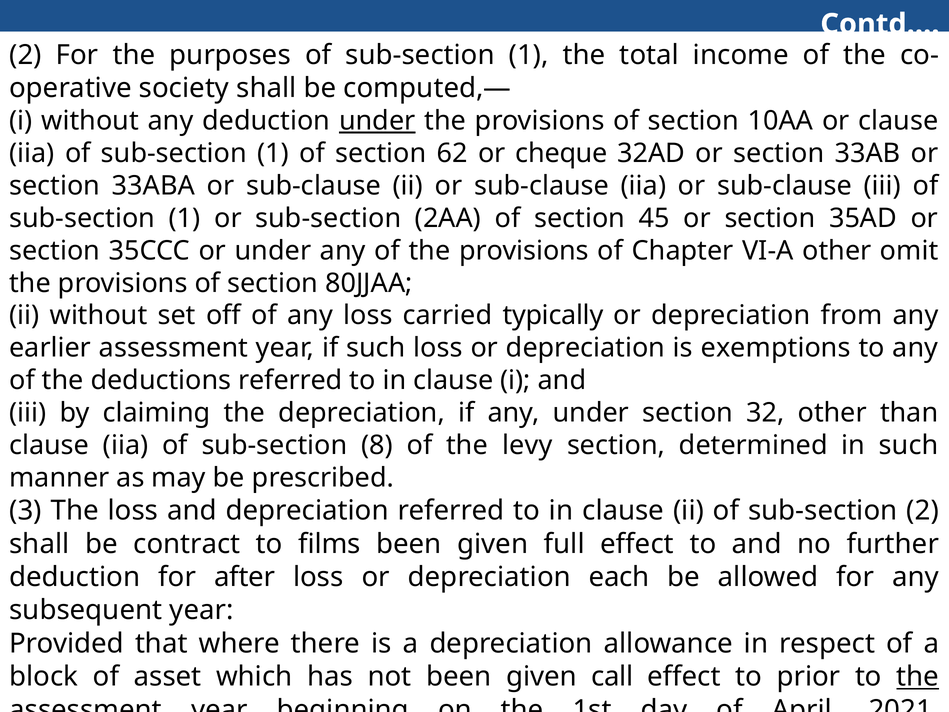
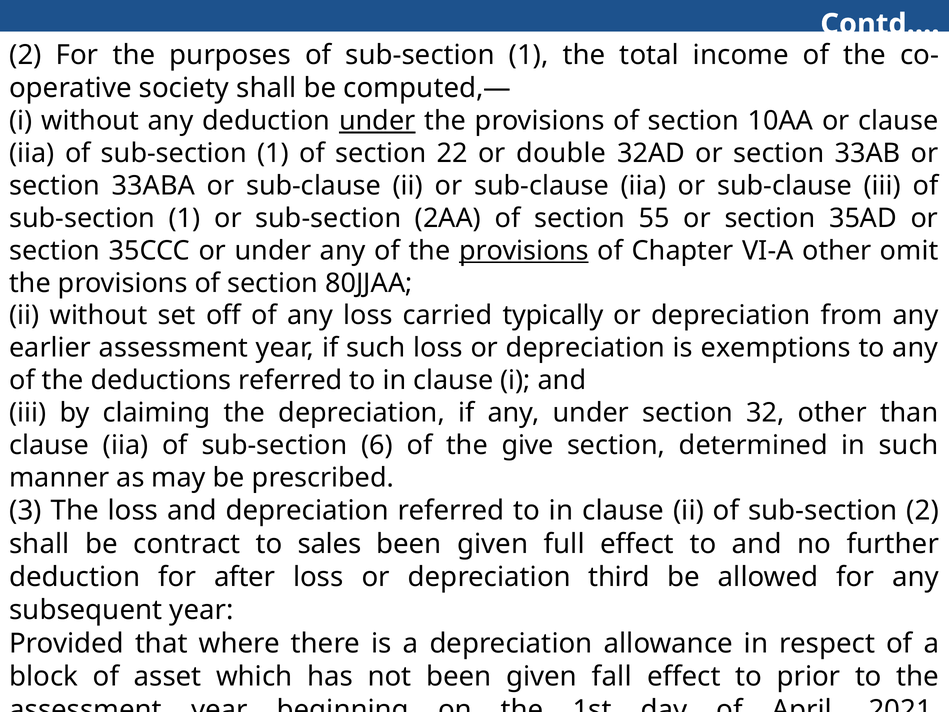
62: 62 -> 22
cheque: cheque -> double
45: 45 -> 55
provisions at (524, 251) underline: none -> present
8: 8 -> 6
levy: levy -> give
films: films -> sales
each: each -> third
call: call -> fall
the at (918, 677) underline: present -> none
